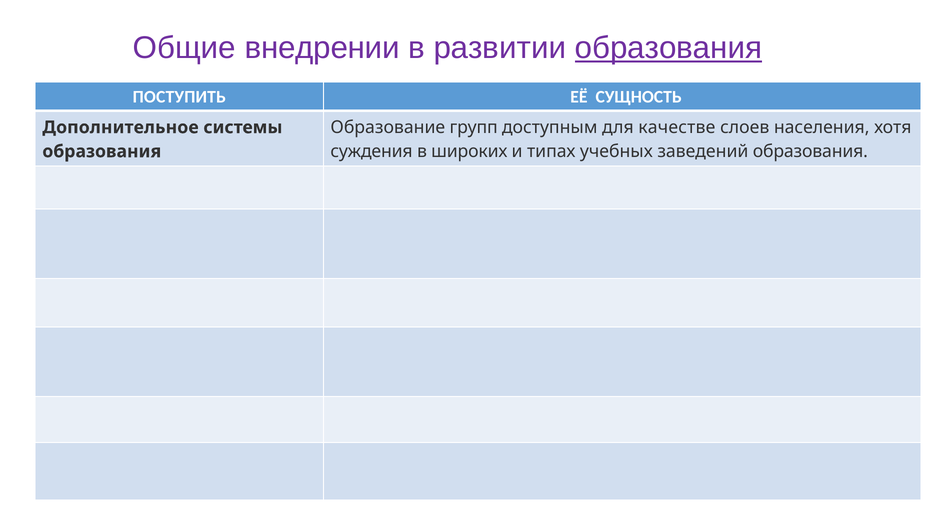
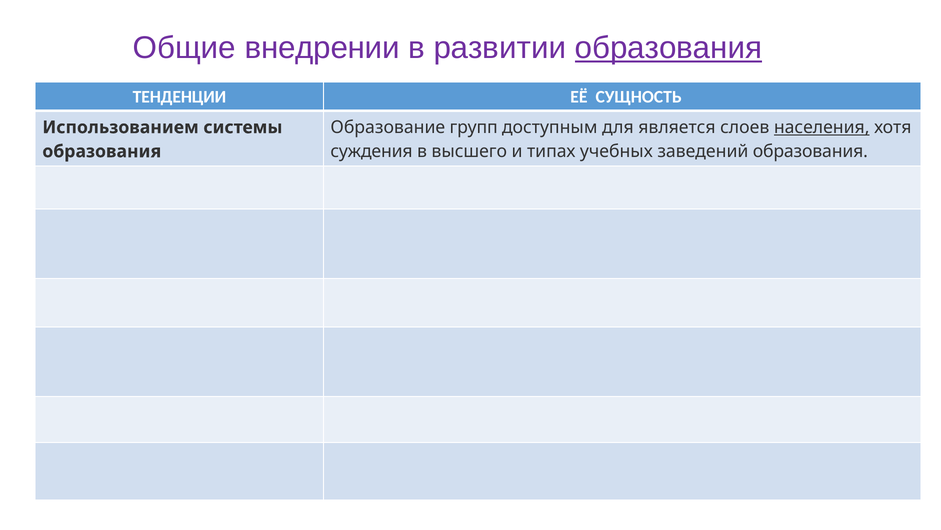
ПОСТУПИТЬ: ПОСТУПИТЬ -> ТЕНДЕНЦИИ
качестве: качестве -> является
населения underline: none -> present
Дополнительное: Дополнительное -> Использованием
широких: широких -> высшего
